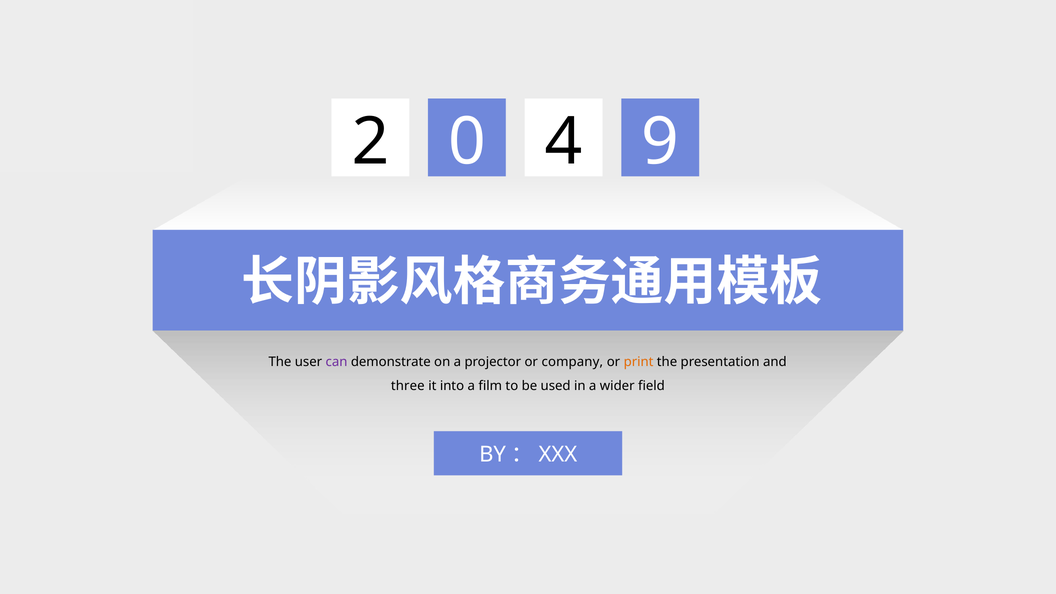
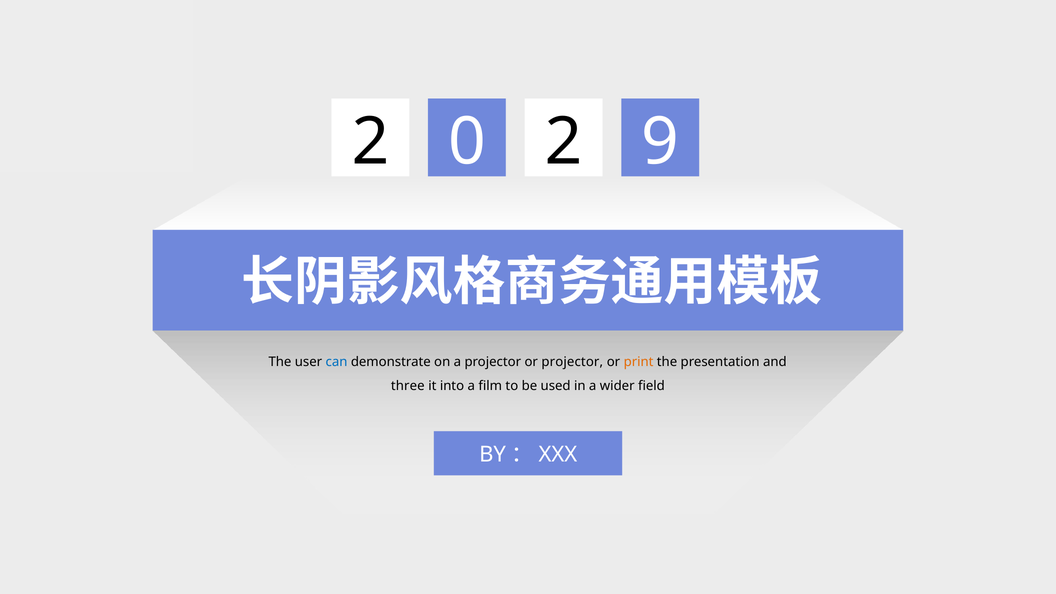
0 4: 4 -> 2
can colour: purple -> blue
or company: company -> projector
